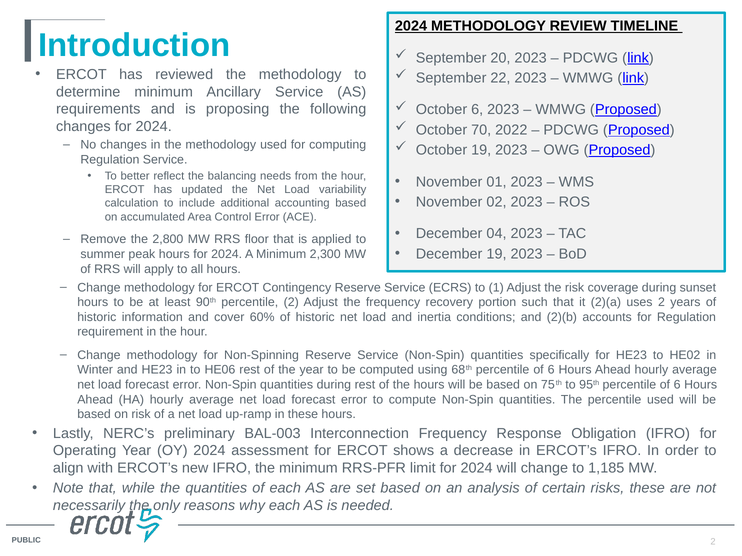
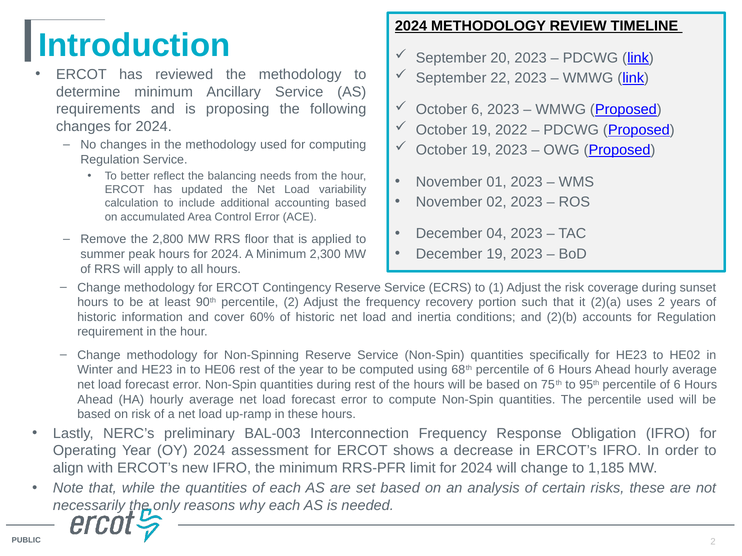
70 at (481, 130): 70 -> 19
